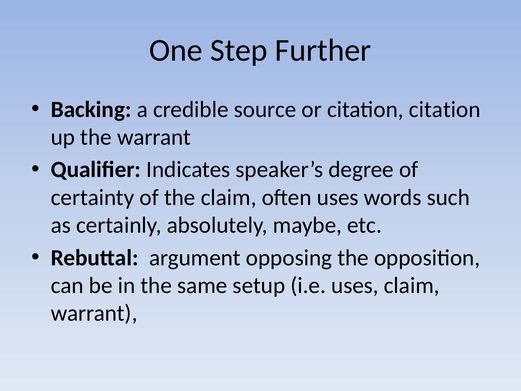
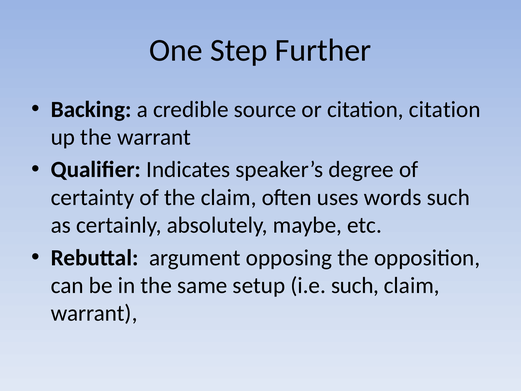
i.e uses: uses -> such
